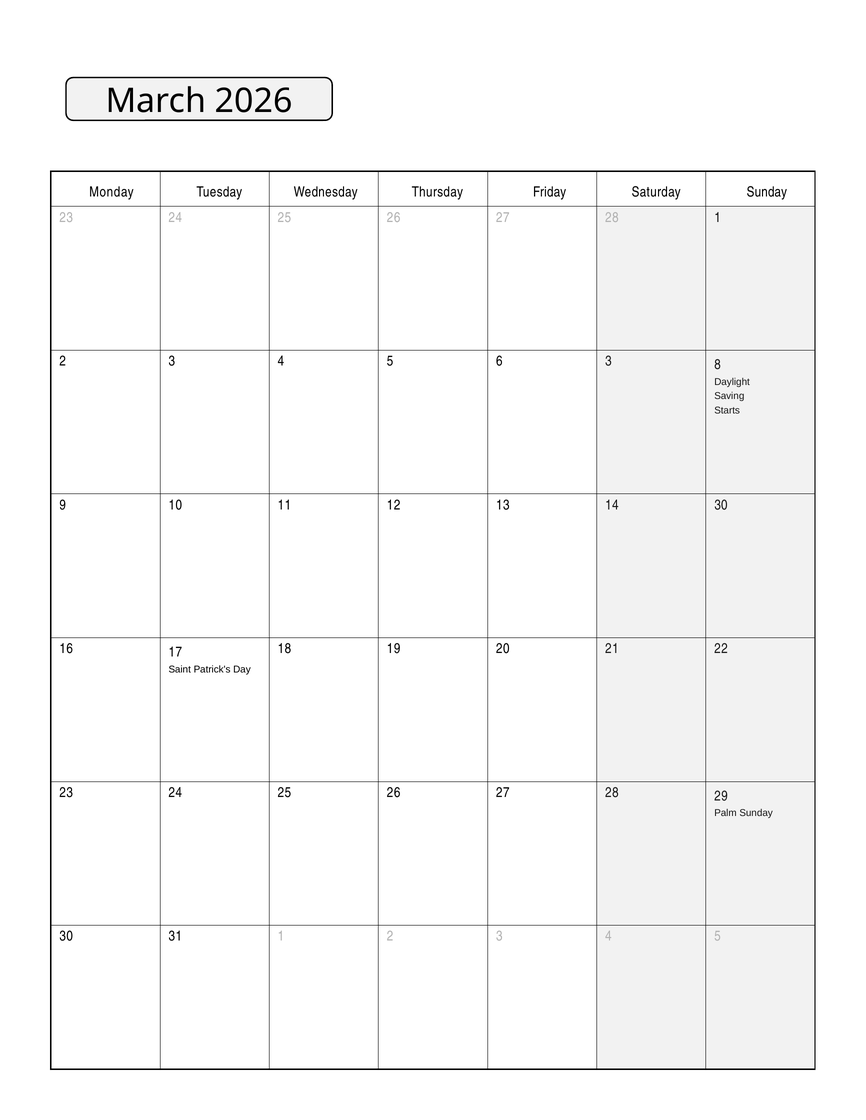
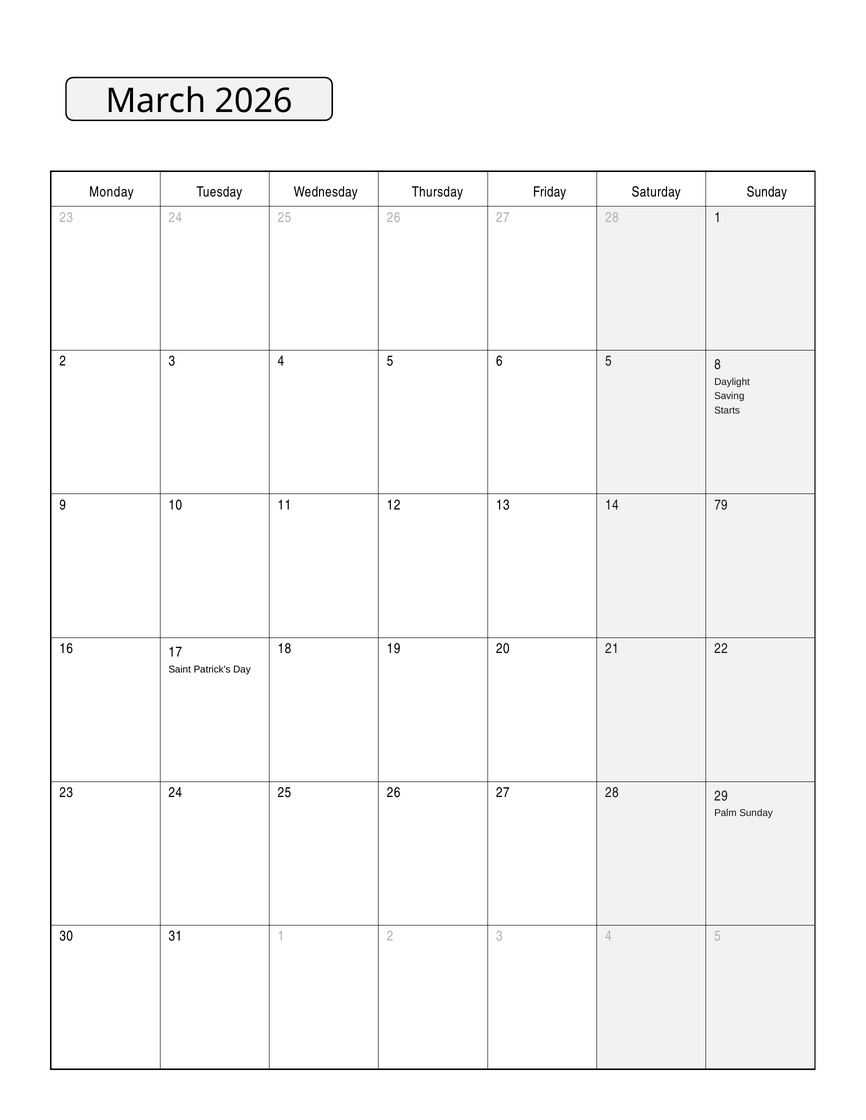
6 3: 3 -> 5
14 30: 30 -> 79
